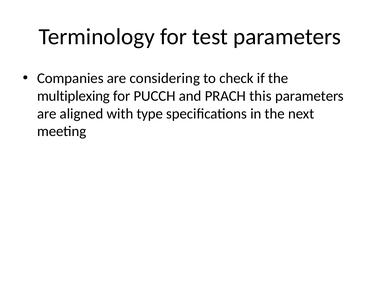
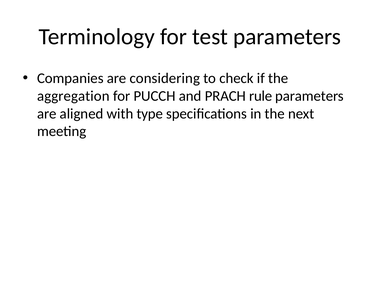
multiplexing: multiplexing -> aggregation
this: this -> rule
